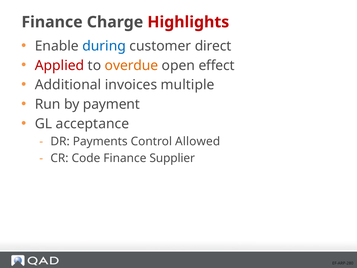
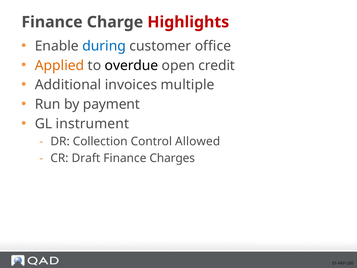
direct: direct -> office
Applied colour: red -> orange
overdue colour: orange -> black
effect: effect -> credit
acceptance: acceptance -> instrument
Payments: Payments -> Collection
Code: Code -> Draft
Supplier: Supplier -> Charges
